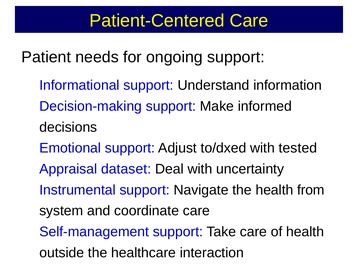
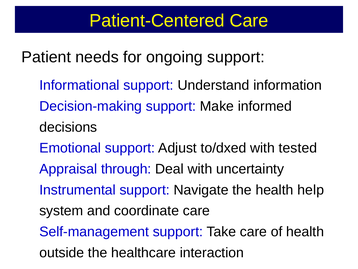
dataset: dataset -> through
from: from -> help
